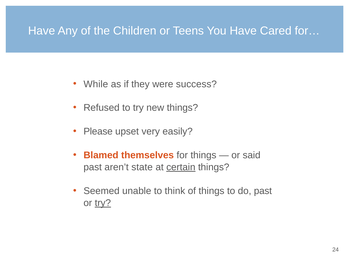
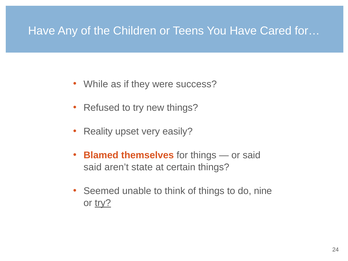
Please: Please -> Reality
past at (93, 167): past -> said
certain underline: present -> none
do past: past -> nine
